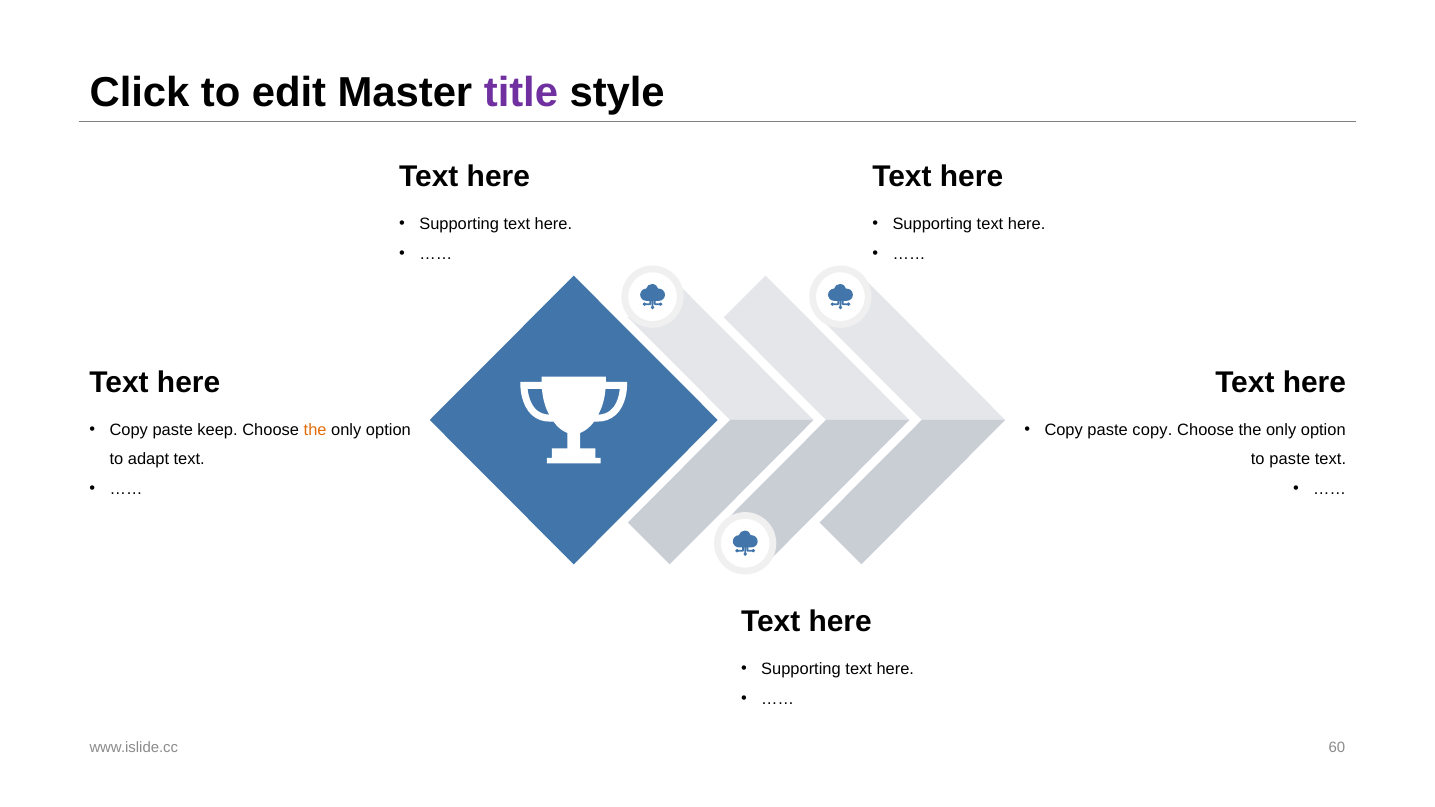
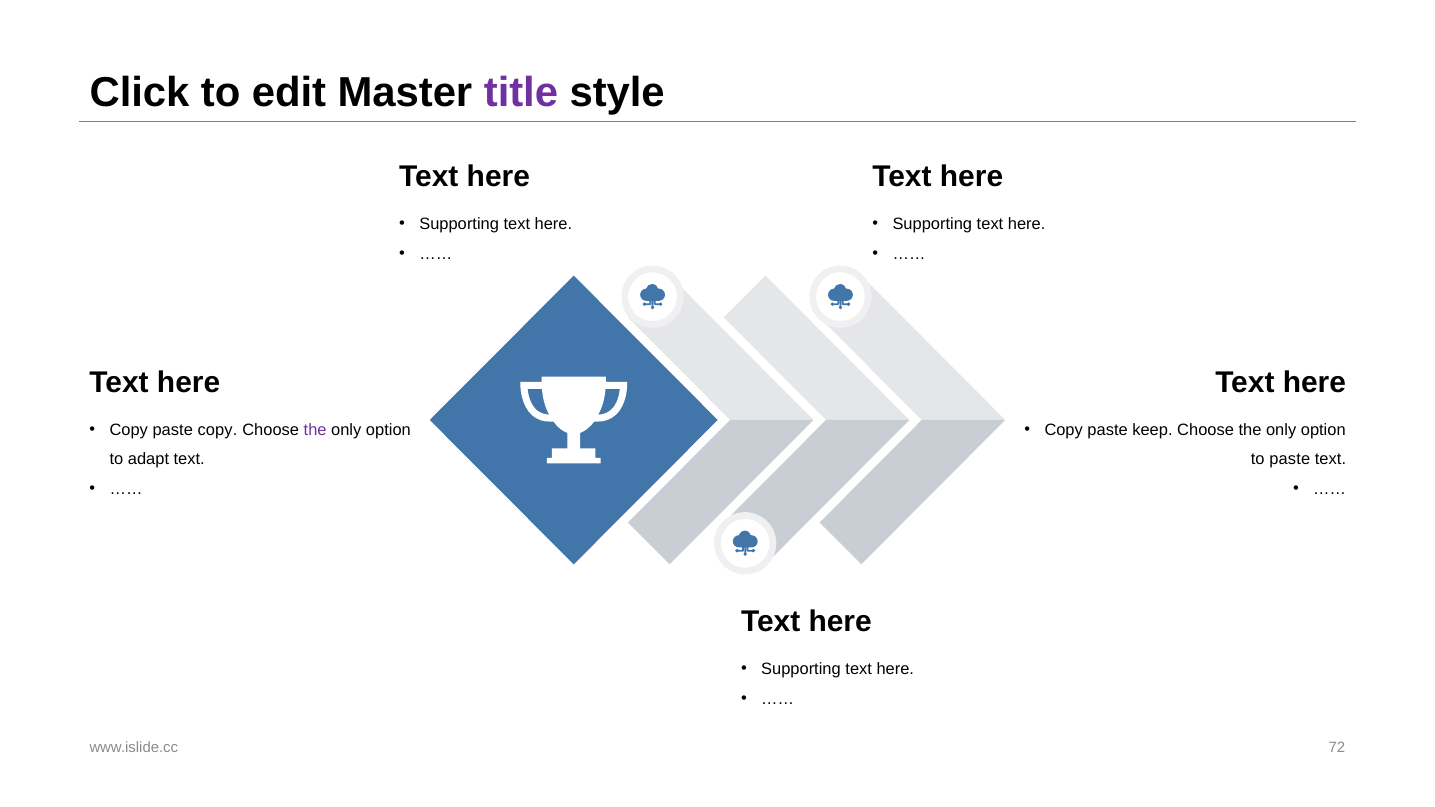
paste keep: keep -> copy
the at (315, 430) colour: orange -> purple
paste copy: copy -> keep
60: 60 -> 72
